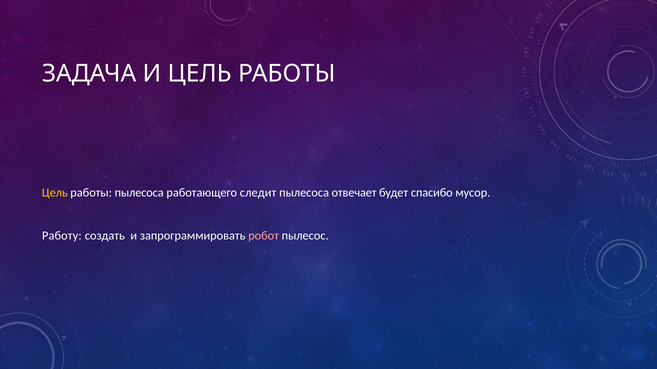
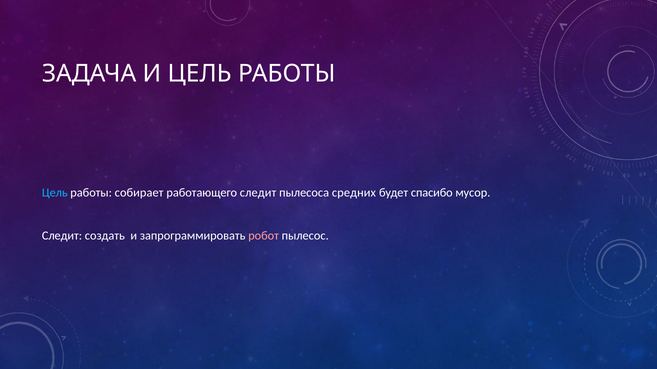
Цель at (55, 193) colour: yellow -> light blue
работы пылесоса: пылесоса -> собирает
отвечает: отвечает -> средних
Работу at (62, 236): Работу -> Следит
